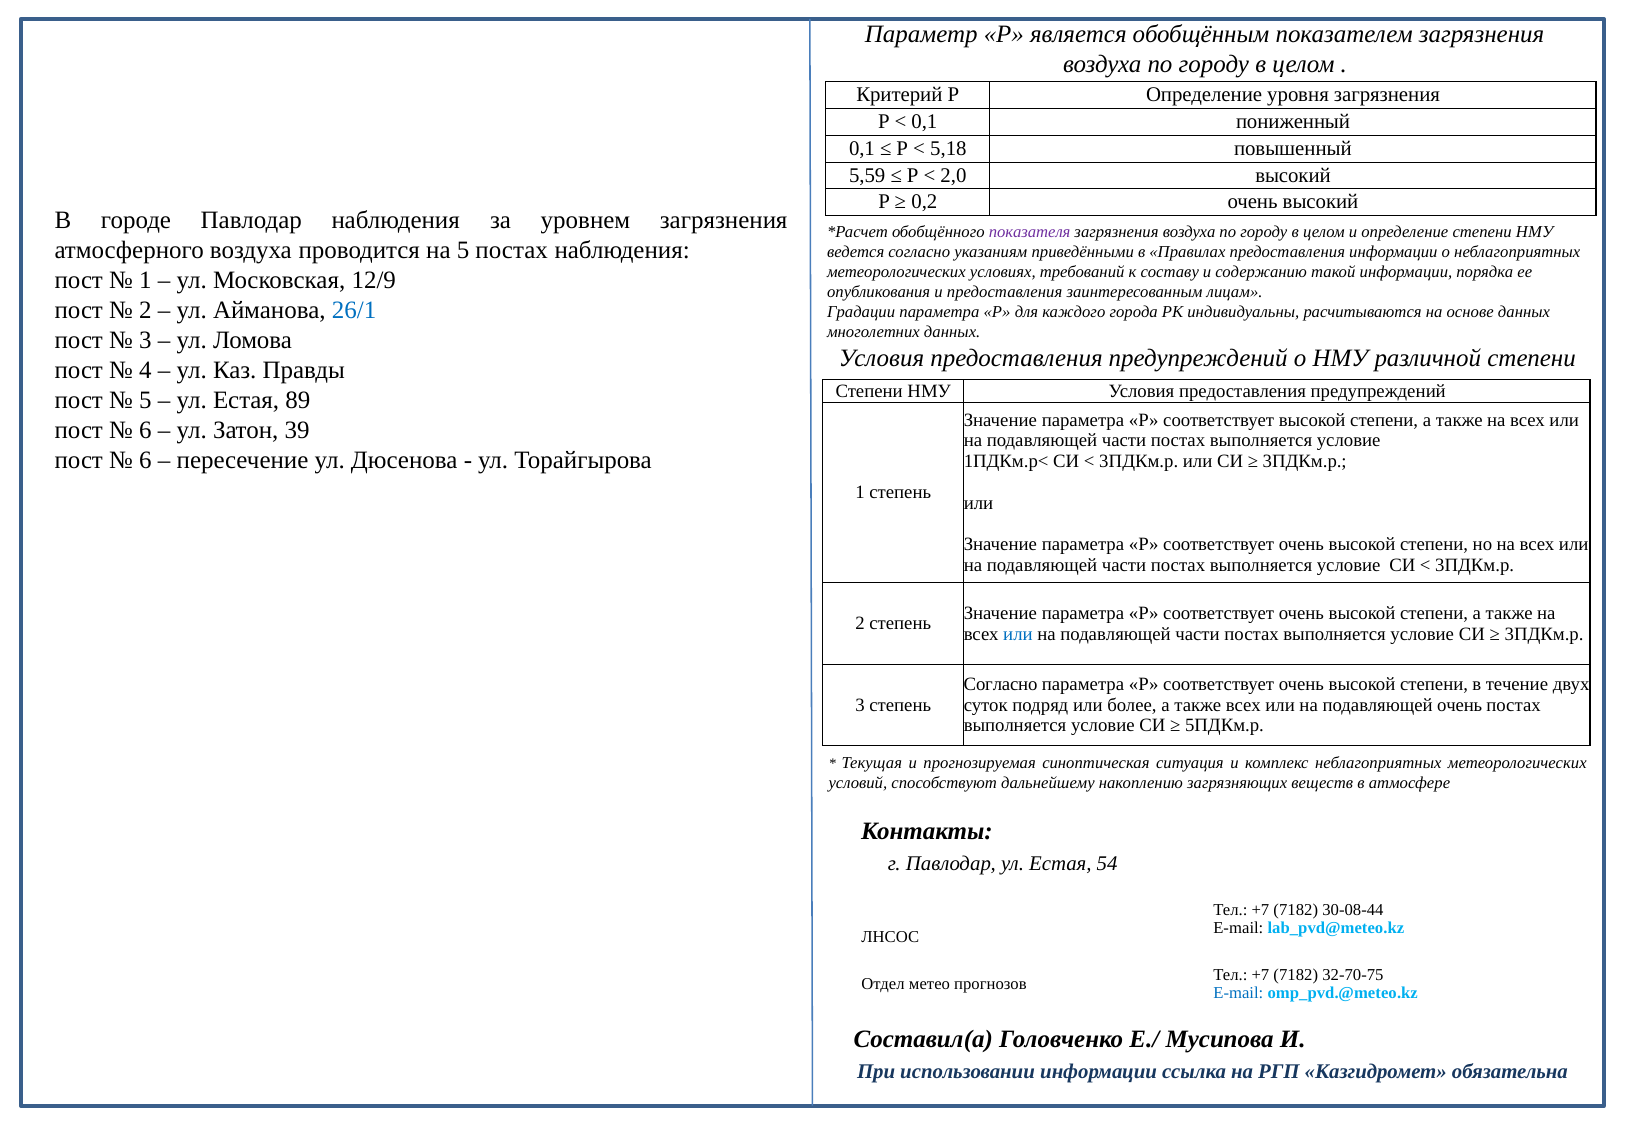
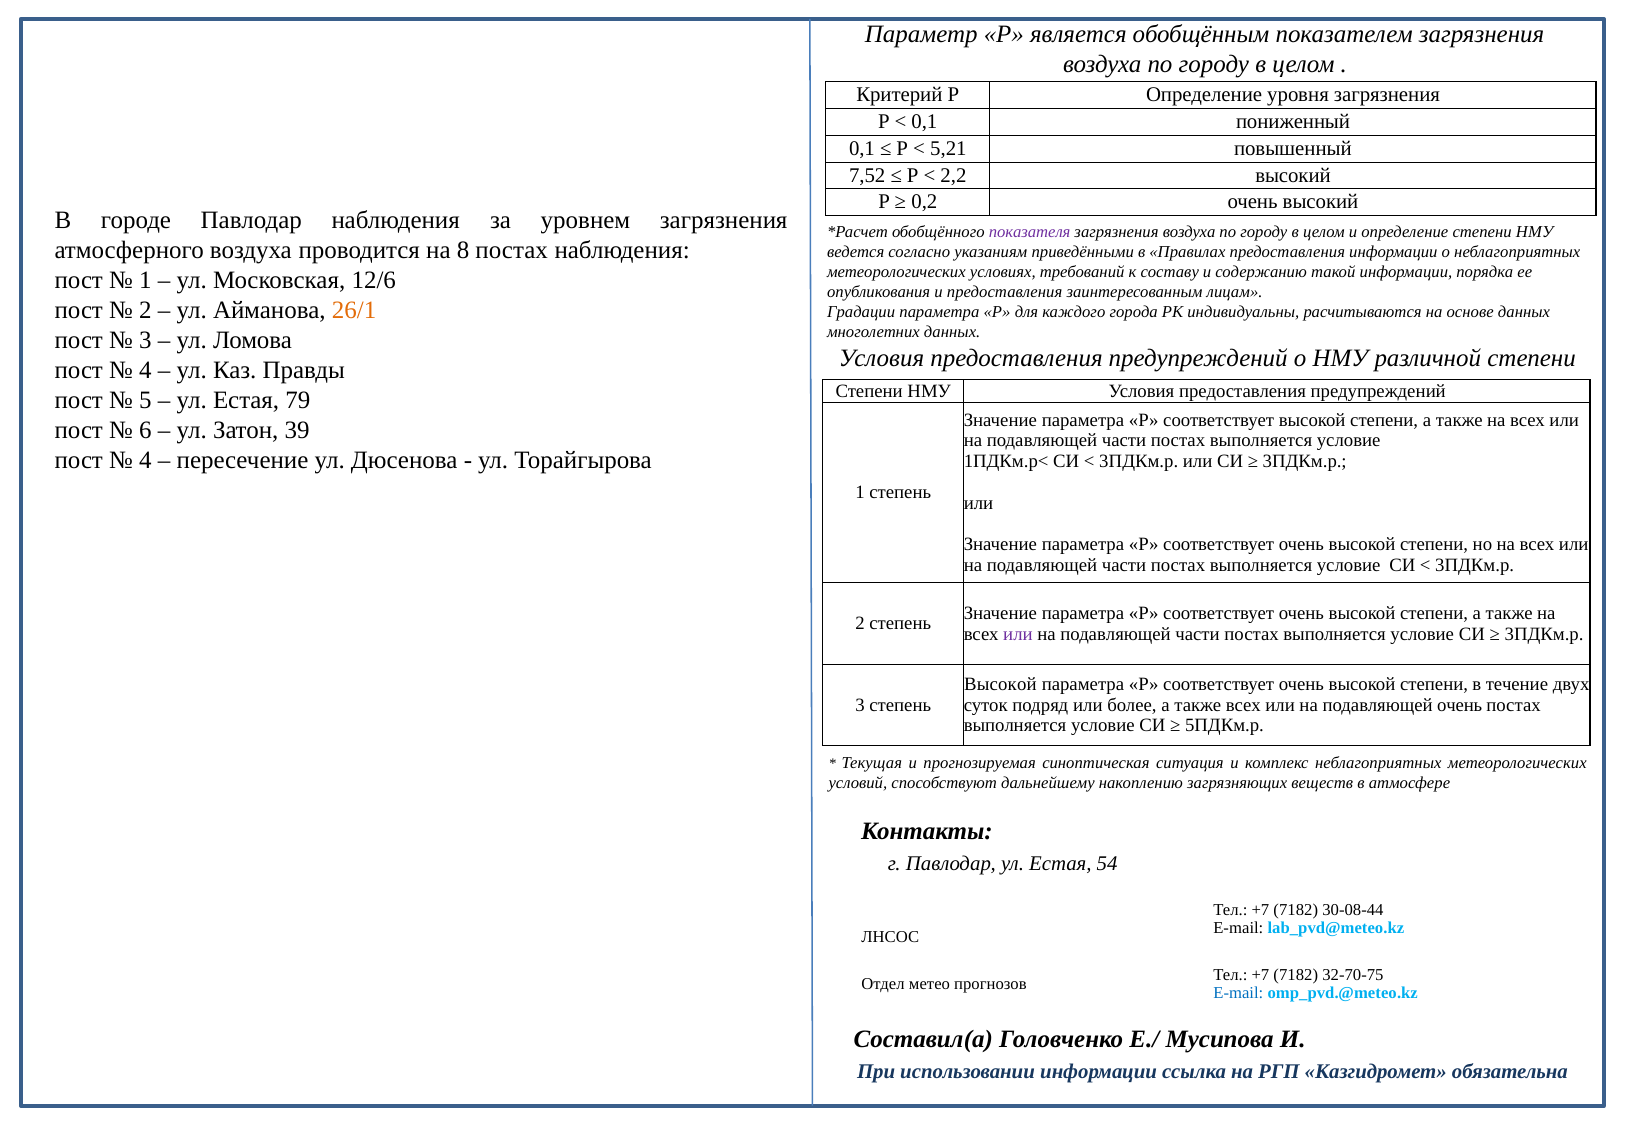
5,18: 5,18 -> 5,21
5,59: 5,59 -> 7,52
2,0: 2,0 -> 2,2
на 5: 5 -> 8
12/9: 12/9 -> 12/6
26/1 colour: blue -> orange
89: 89 -> 79
6 at (145, 460): 6 -> 4
или at (1018, 634) colour: blue -> purple
Согласно at (1001, 684): Согласно -> Высокой
